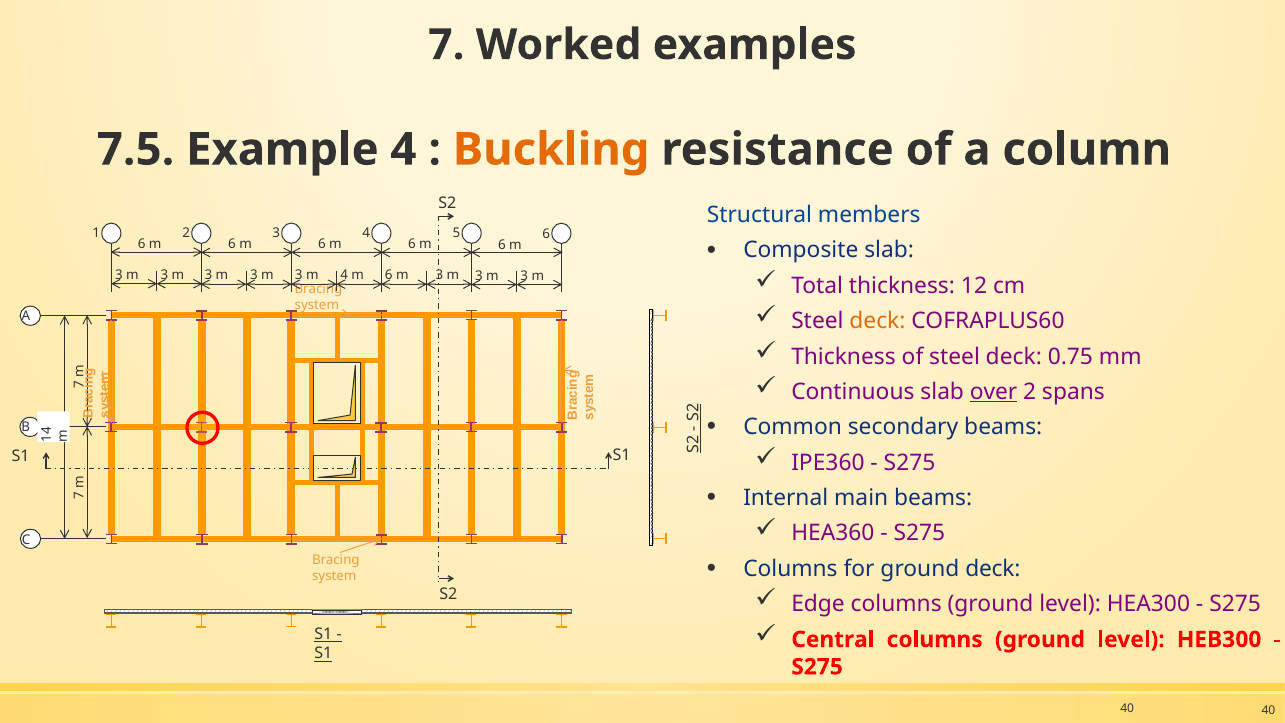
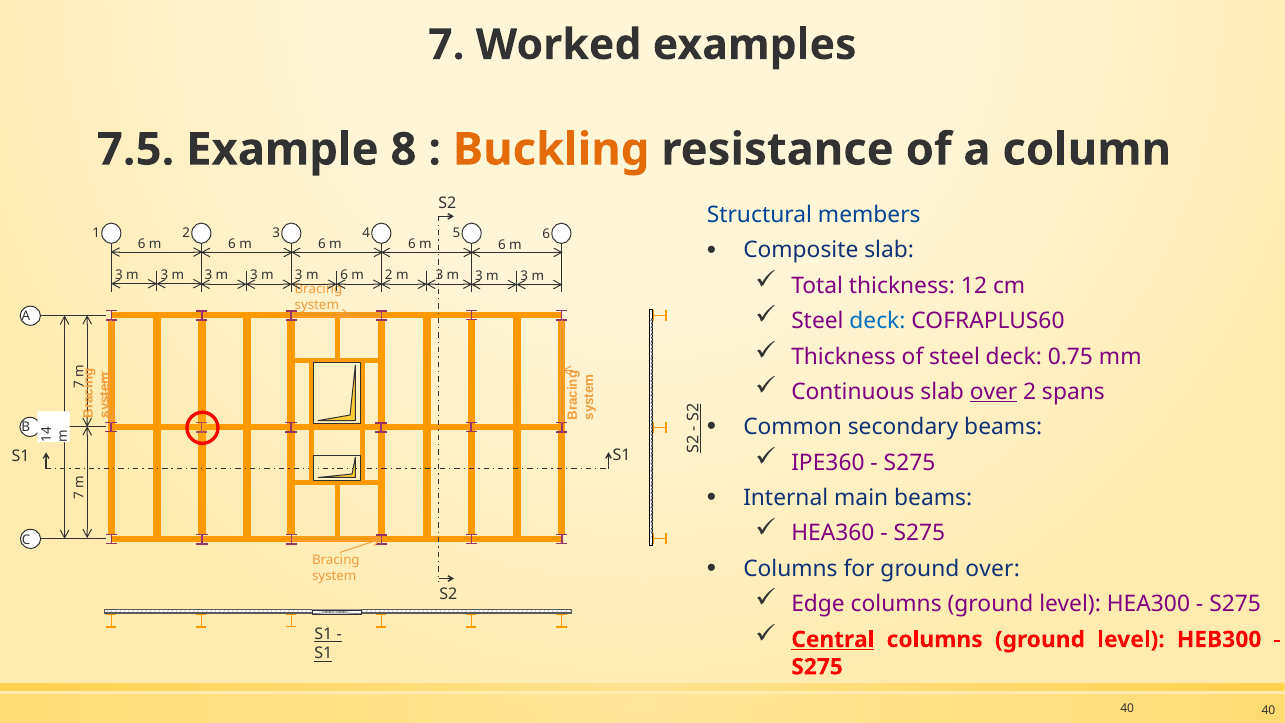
Example 4: 4 -> 8
3 m 6: 6 -> 2
3 m 4: 4 -> 6
deck at (877, 321) colour: orange -> blue
ground deck: deck -> over
Central underline: none -> present
